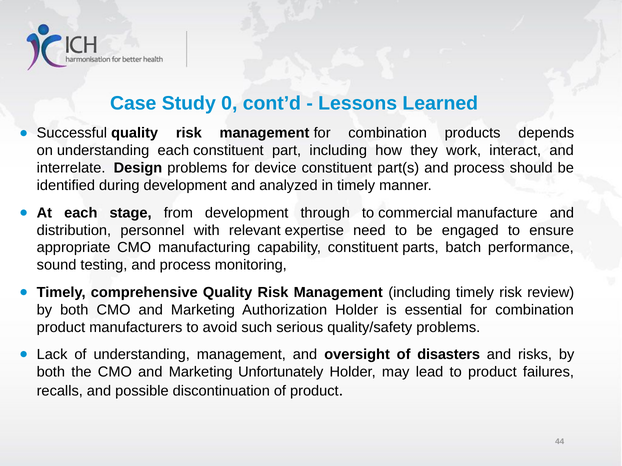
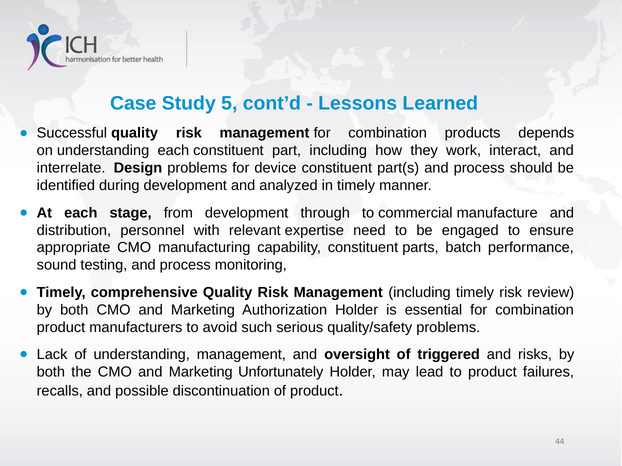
0: 0 -> 5
disasters: disasters -> triggered
